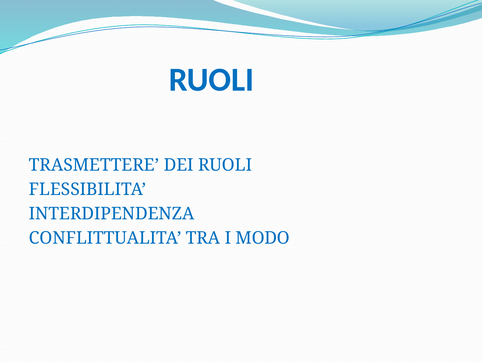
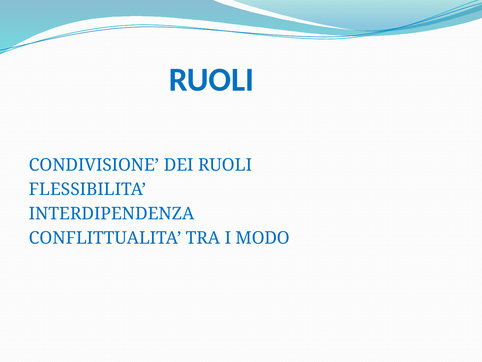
TRASMETTERE: TRASMETTERE -> CONDIVISIONE
